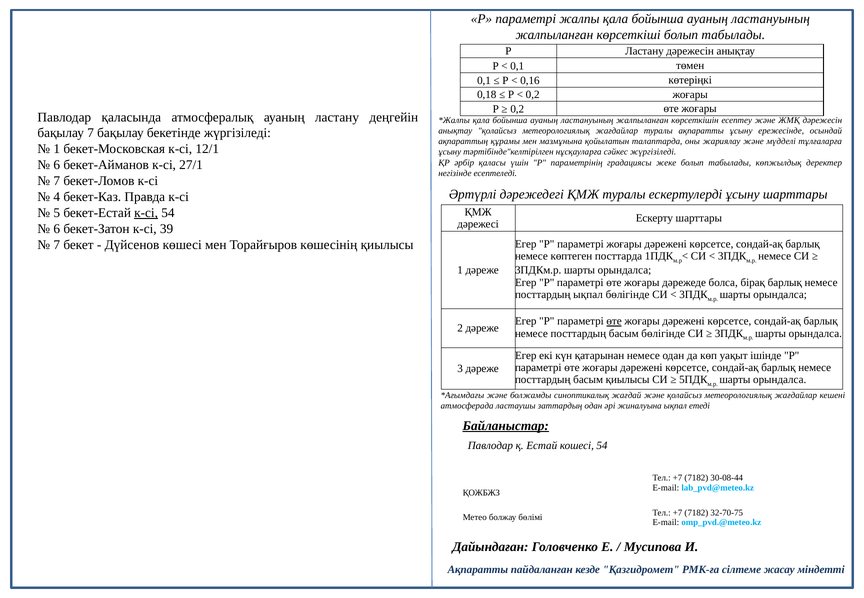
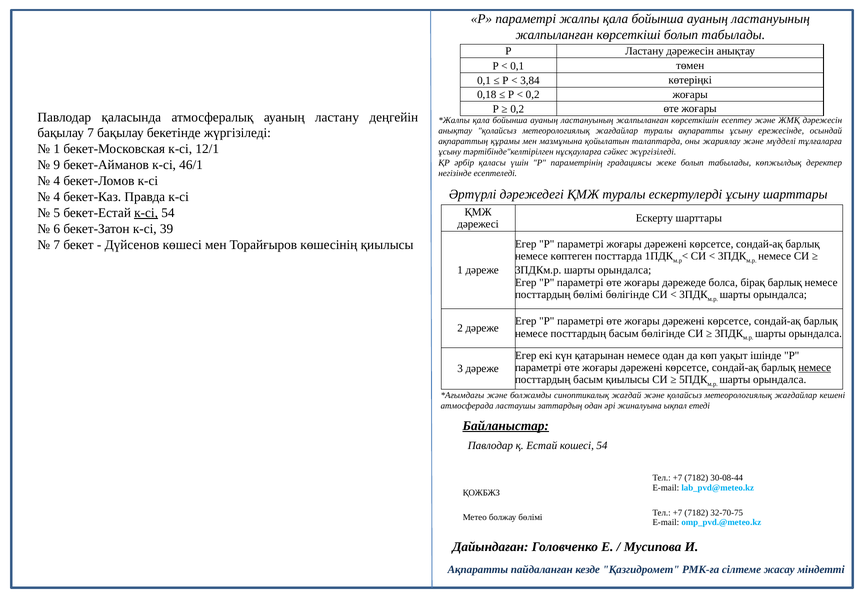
0,16: 0,16 -> 3,84
6 at (57, 165): 6 -> 9
27/1: 27/1 -> 46/1
7 at (57, 181): 7 -> 4
посттардың ықпал: ықпал -> бөлімі
өте at (614, 321) underline: present -> none
немесе at (815, 368) underline: none -> present
